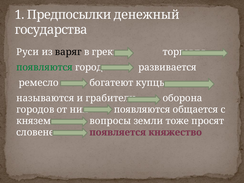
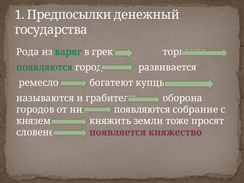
Руси: Руси -> Рода
варяг colour: black -> green
общается: общается -> собрание
вопросы: вопросы -> княжить
